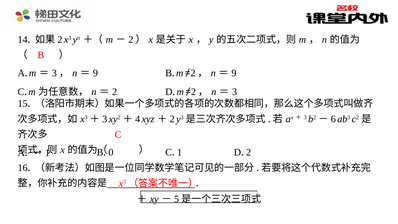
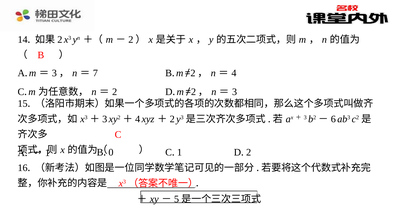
9 at (95, 73): 9 -> 7
9 at (234, 73): 9 -> 4
